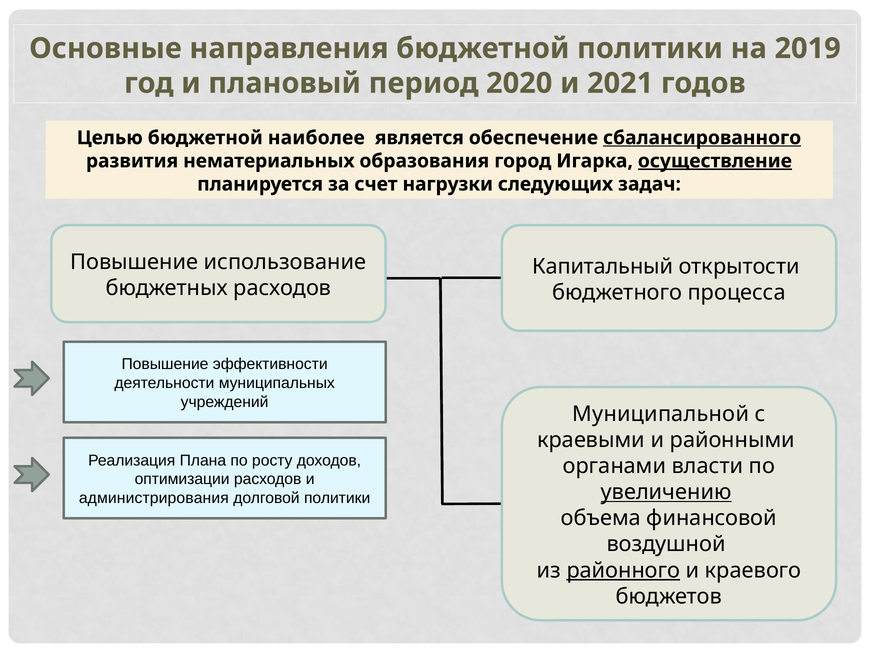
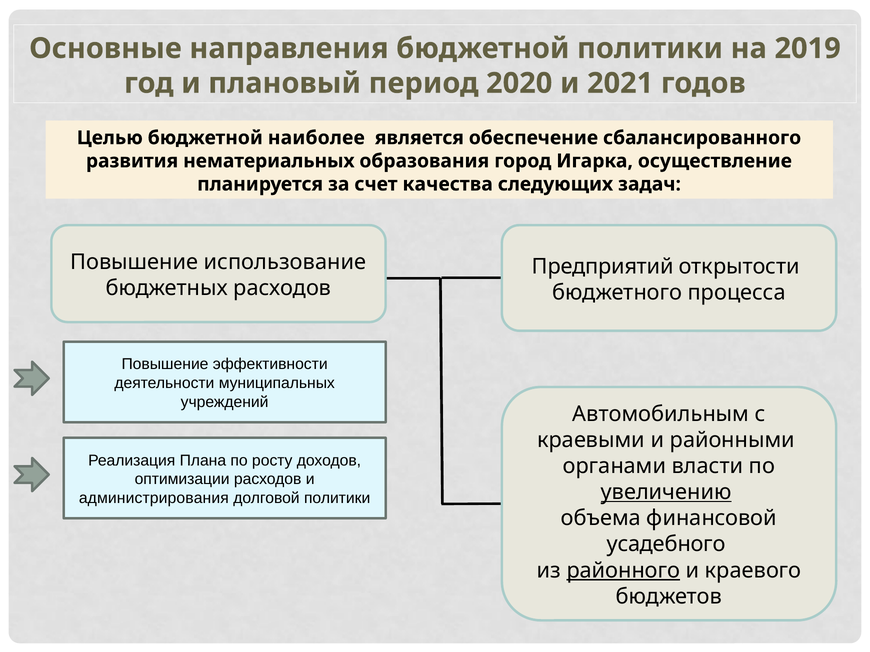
сбалансированного underline: present -> none
осуществление underline: present -> none
нагрузки: нагрузки -> качества
Капитальный: Капитальный -> Предприятий
Муниципальной: Муниципальной -> Автомобильным
воздушной: воздушной -> усадебного
